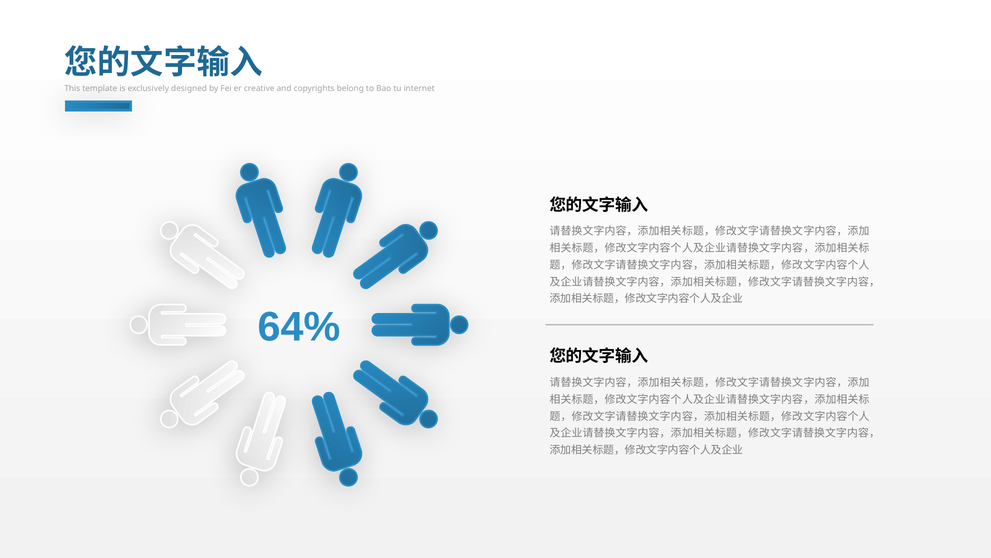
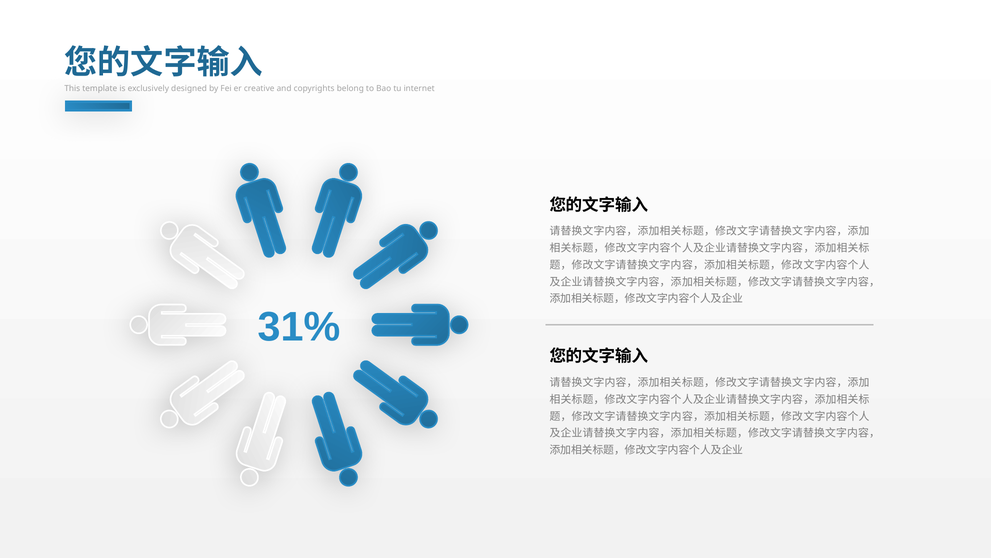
64%: 64% -> 31%
